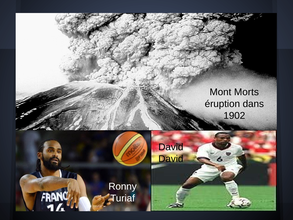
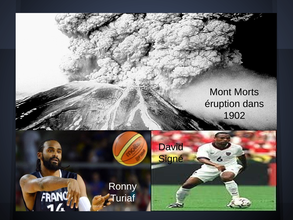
David at (171, 159): David -> Signé
